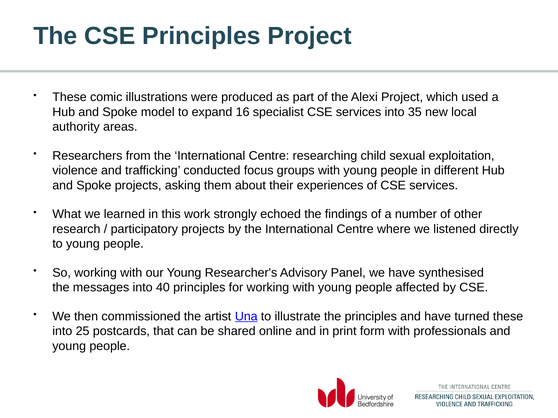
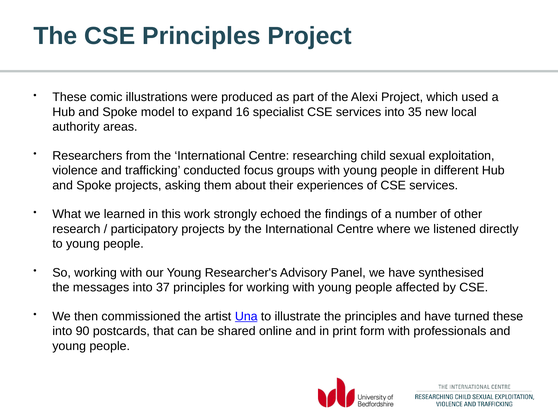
40: 40 -> 37
25: 25 -> 90
